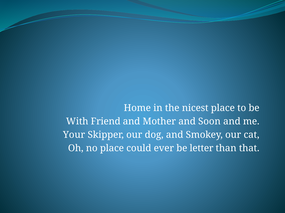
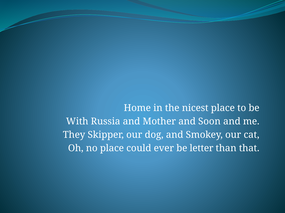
Friend: Friend -> Russia
Your: Your -> They
